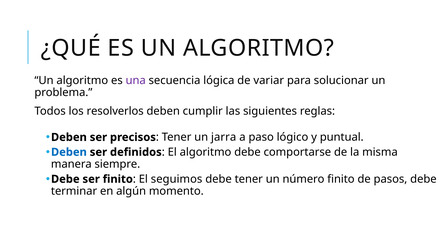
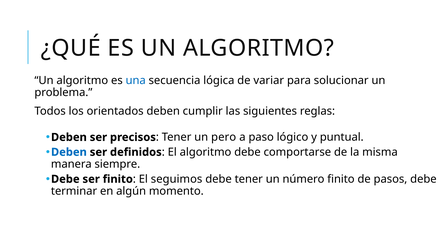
una colour: purple -> blue
resolverlos: resolverlos -> orientados
jarra: jarra -> pero
